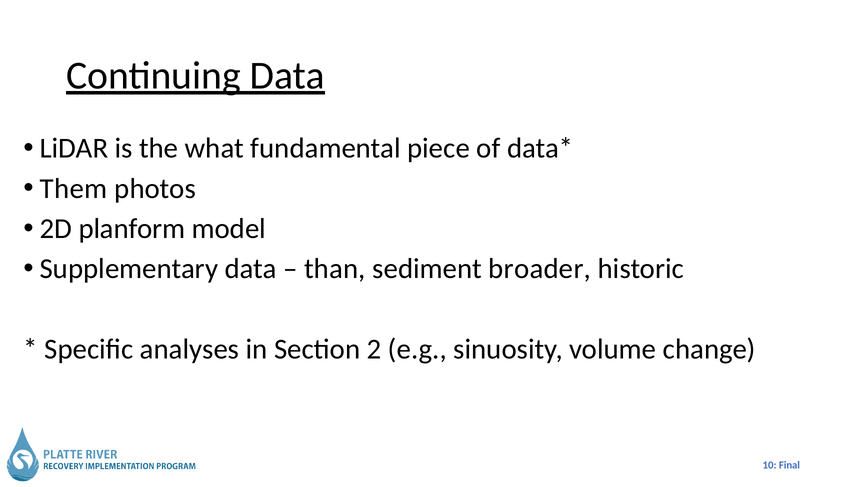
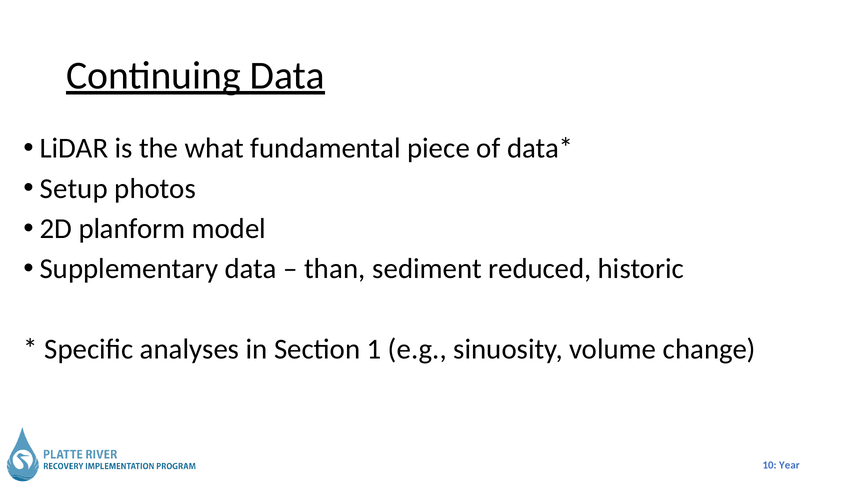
Them: Them -> Setup
broader: broader -> reduced
2: 2 -> 1
Final: Final -> Year
